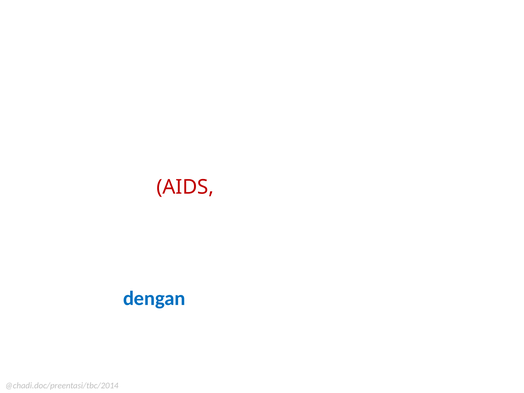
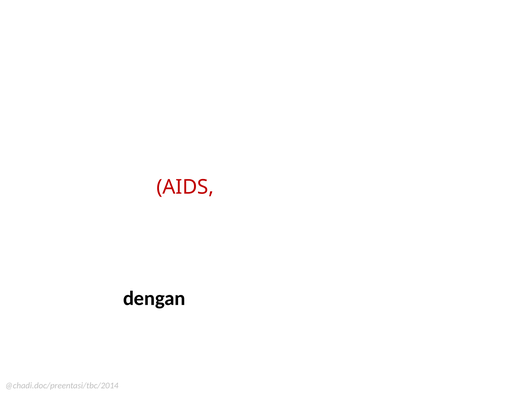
dengan colour: blue -> black
